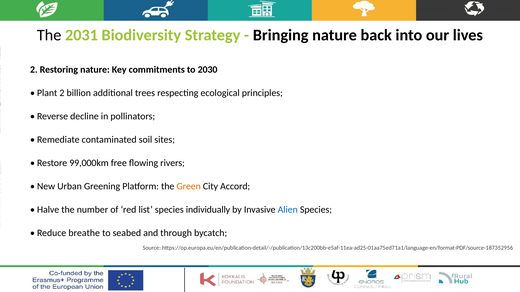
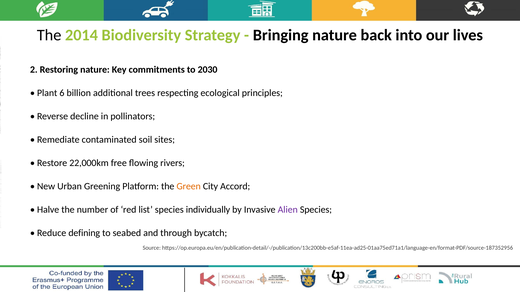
2031: 2031 -> 2014
Plant 2: 2 -> 6
99,000km: 99,000km -> 22,000km
Alien colour: blue -> purple
breathe: breathe -> defining
